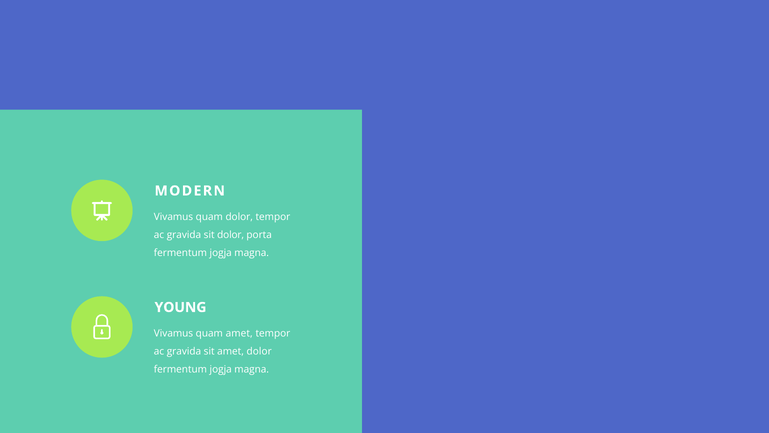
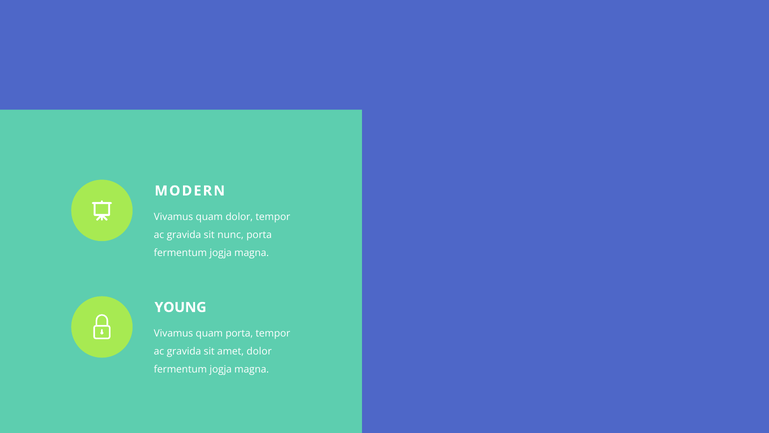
sit dolor: dolor -> nunc
quam amet: amet -> porta
